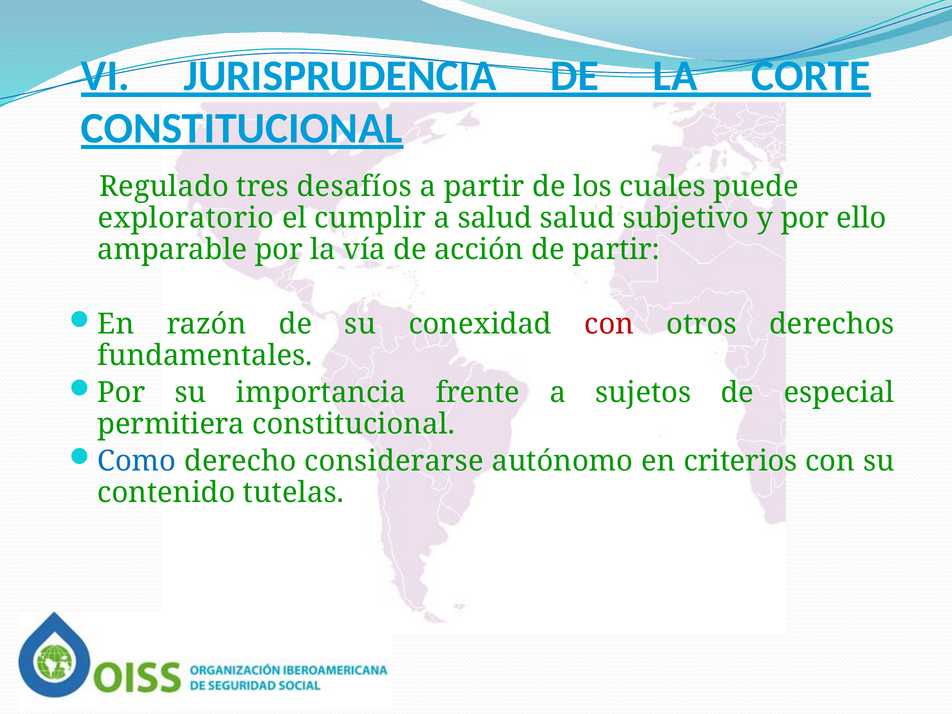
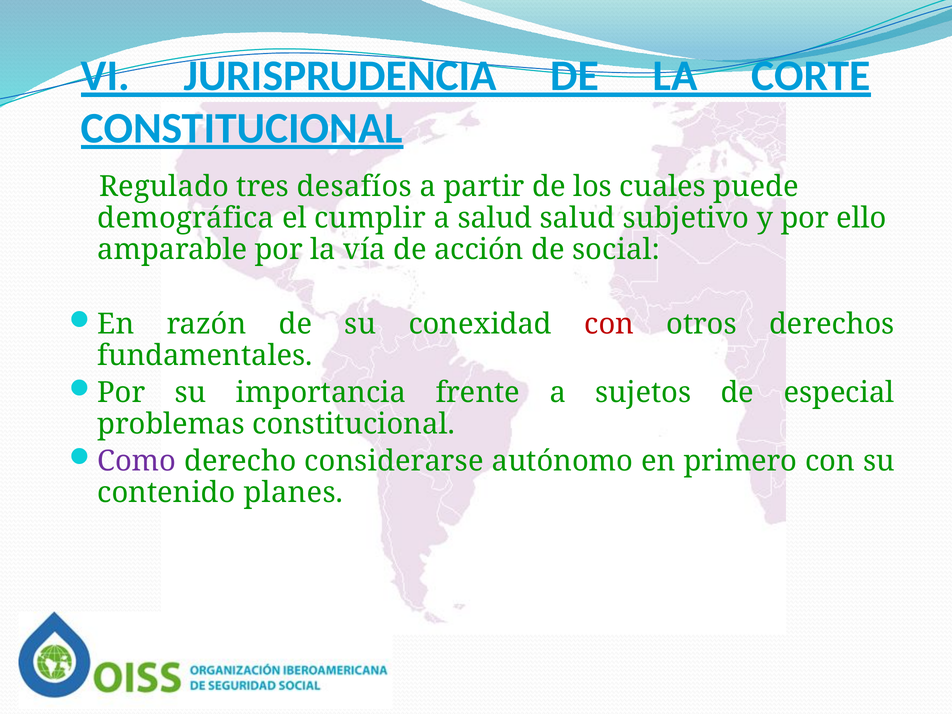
exploratorio: exploratorio -> demográfica
de partir: partir -> social
permitiera: permitiera -> problemas
Como colour: blue -> purple
criterios: criterios -> primero
tutelas: tutelas -> planes
